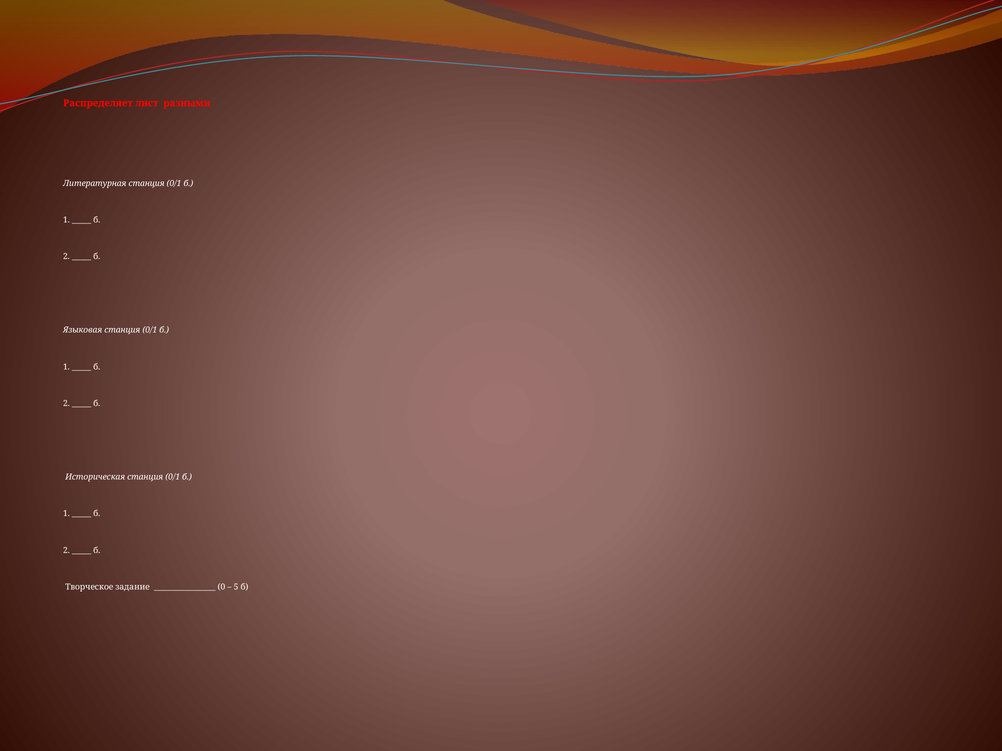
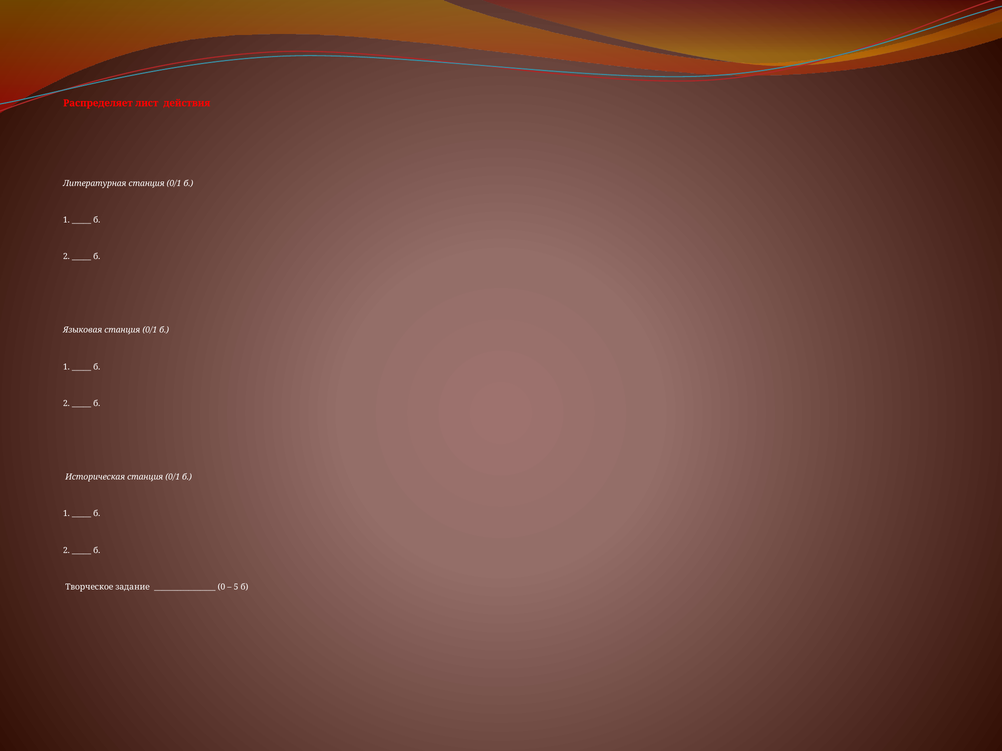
разными: разными -> действия
